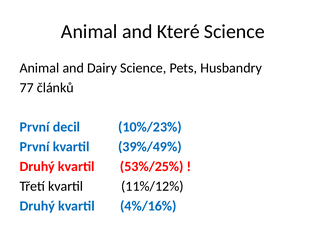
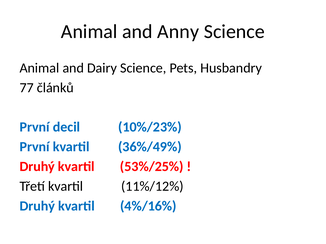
Které: Které -> Anny
39%/49%: 39%/49% -> 36%/49%
